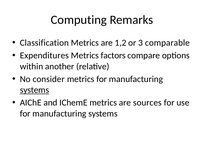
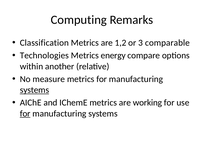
Expenditures: Expenditures -> Technologies
factors: factors -> energy
consider: consider -> measure
sources: sources -> working
for at (25, 114) underline: none -> present
